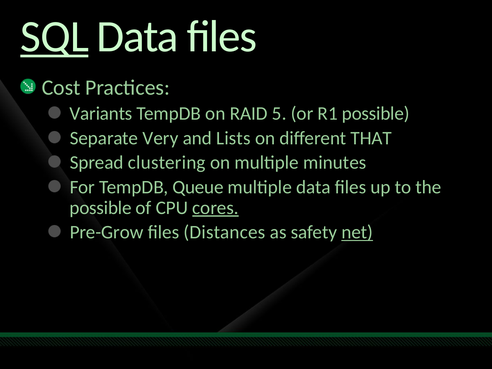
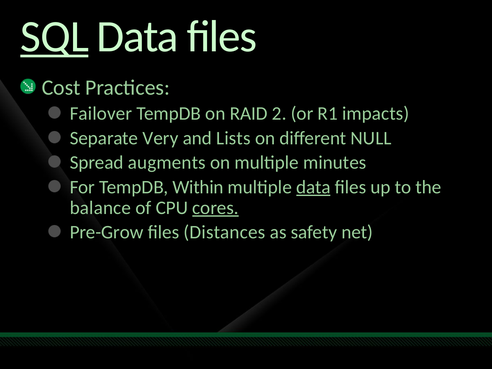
Variants: Variants -> Failover
5: 5 -> 2
R1 possible: possible -> impacts
THAT: THAT -> NULL
clustering: clustering -> augments
Queue: Queue -> Within
data at (313, 187) underline: none -> present
possible at (101, 208): possible -> balance
net underline: present -> none
